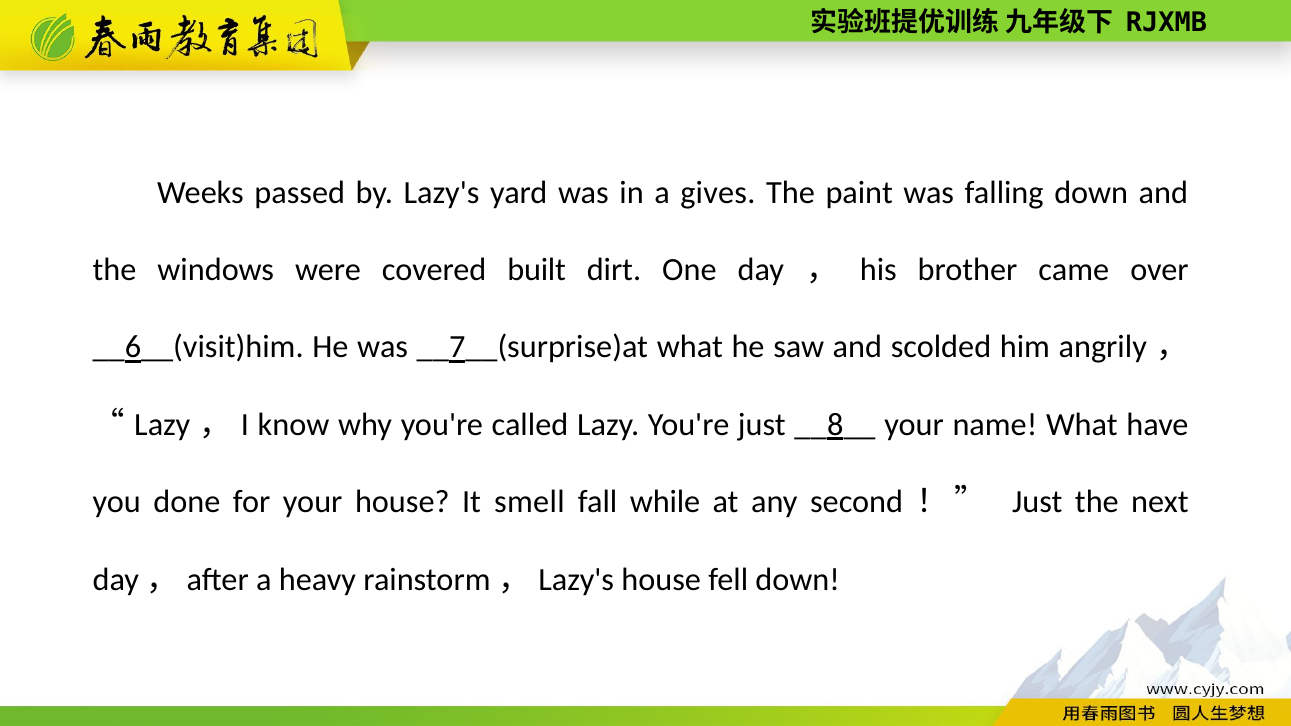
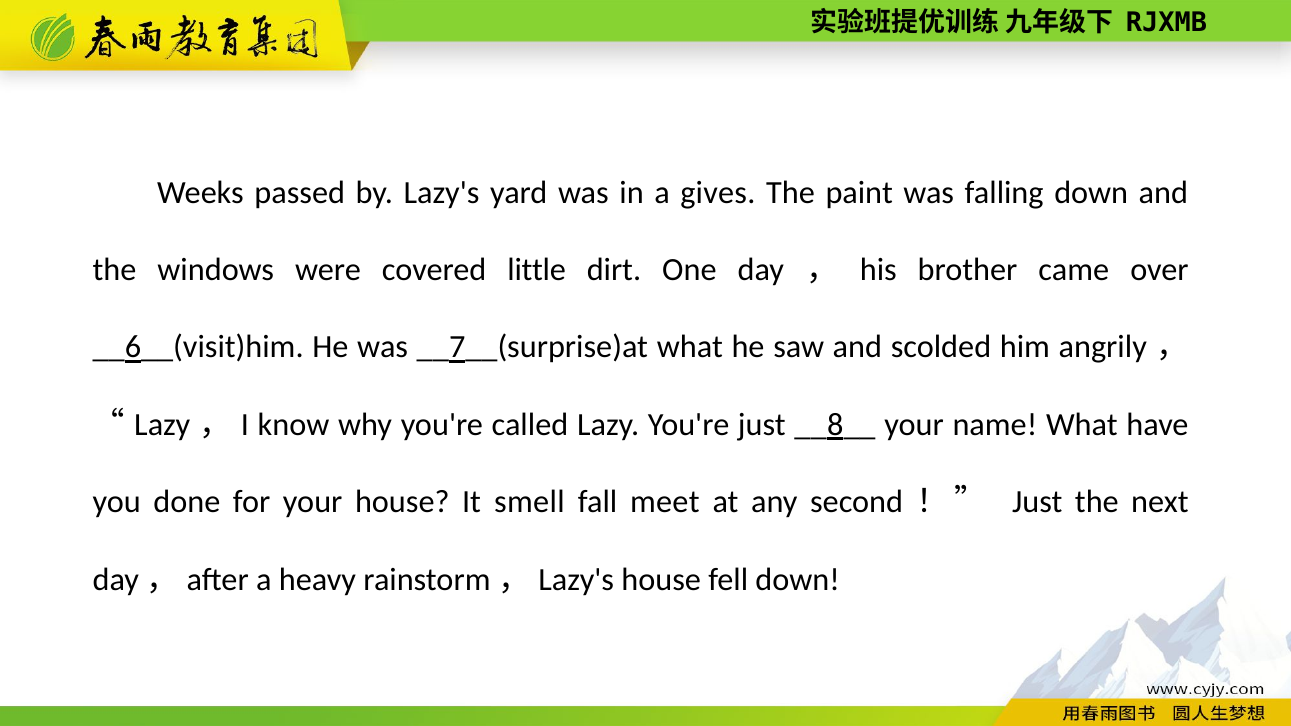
built: built -> little
while: while -> meet
